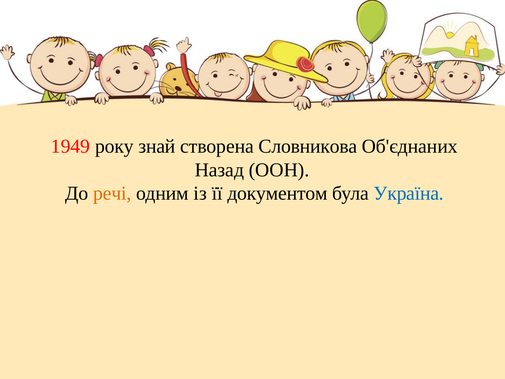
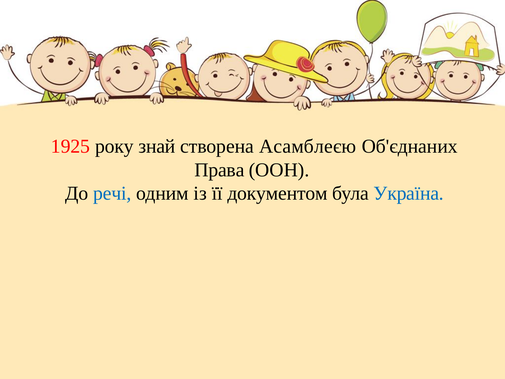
1949: 1949 -> 1925
Словникова: Словникова -> Асамблеєю
Назад: Назад -> Права
речі colour: orange -> blue
